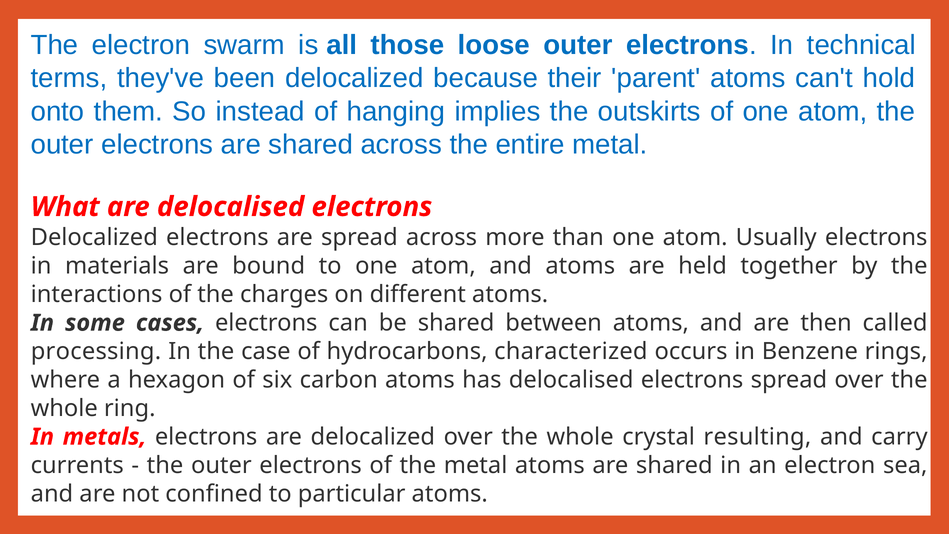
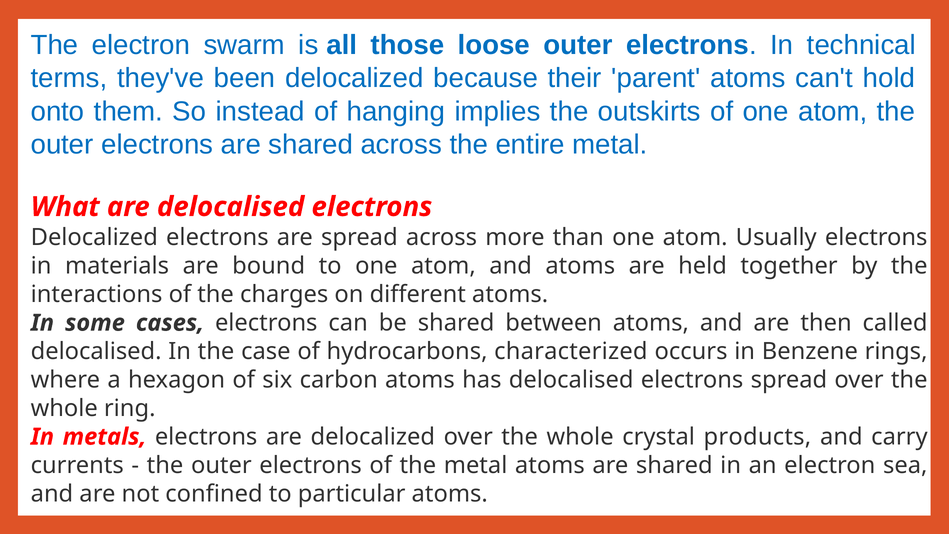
processing at (96, 351): processing -> delocalised
resulting: resulting -> products
